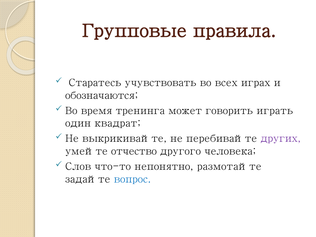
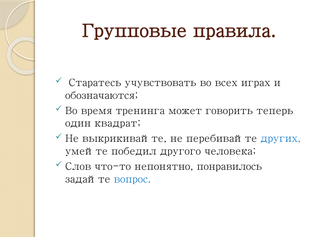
играть: играть -> теперь
других colour: purple -> blue
отчество: отчество -> победил
размотайте: размотайте -> понравилось
